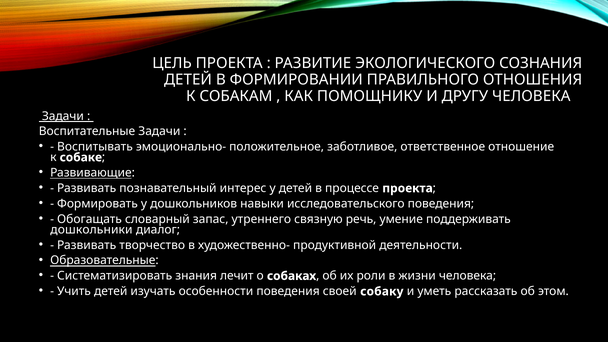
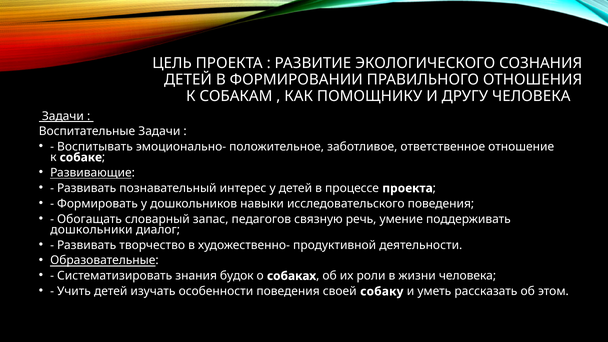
утреннего: утреннего -> педагогов
лечит: лечит -> будок
